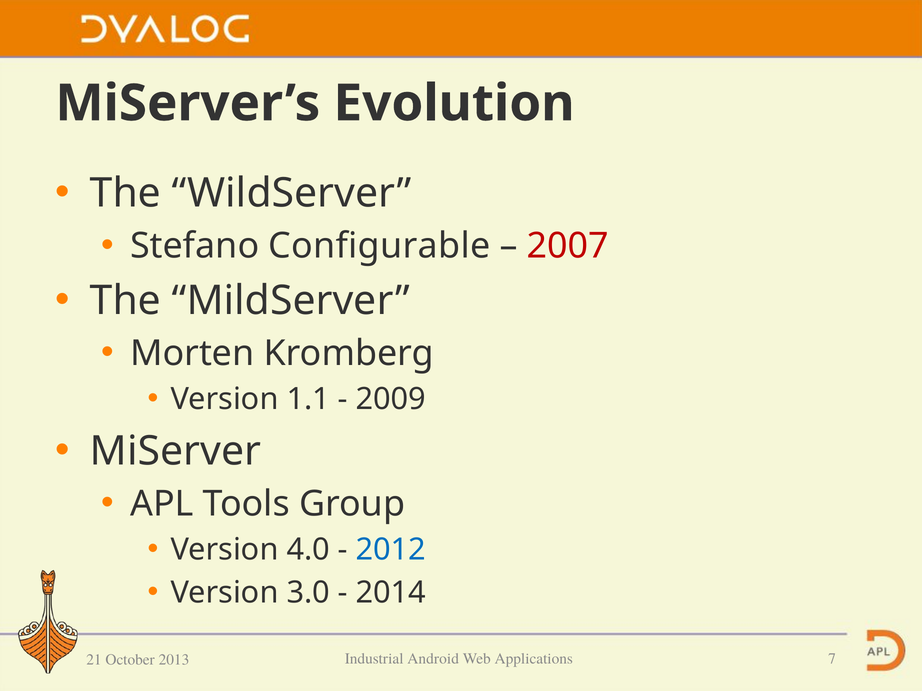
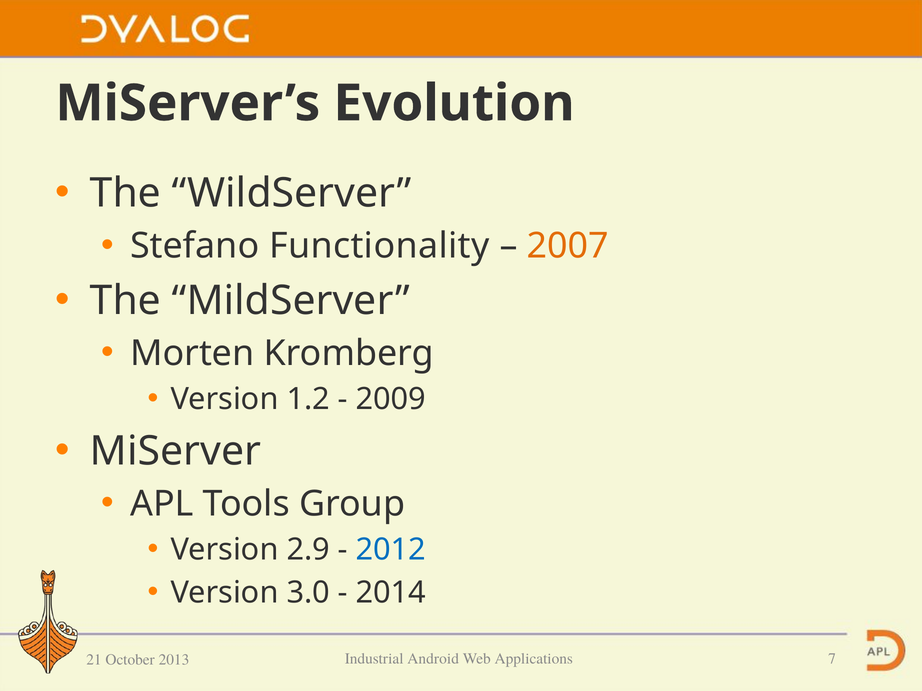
Configurable: Configurable -> Functionality
2007 colour: red -> orange
1.1: 1.1 -> 1.2
4.0: 4.0 -> 2.9
